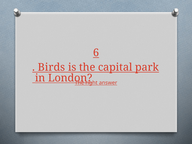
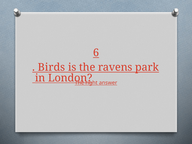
capital: capital -> ravens
